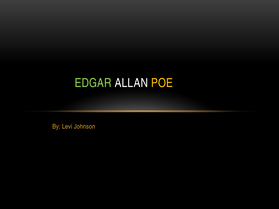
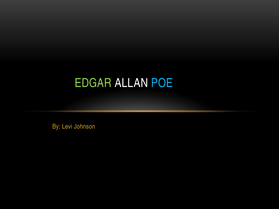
POE colour: yellow -> light blue
